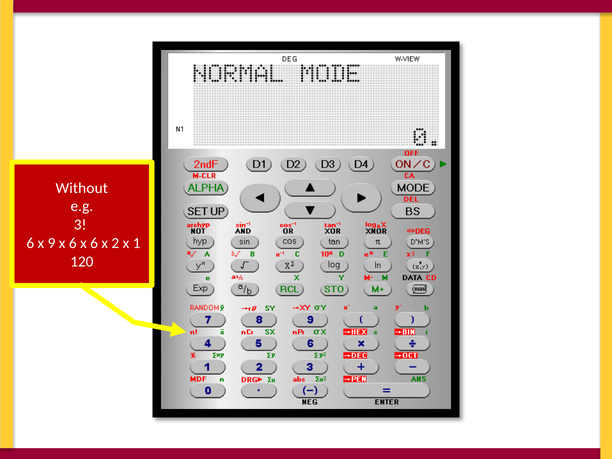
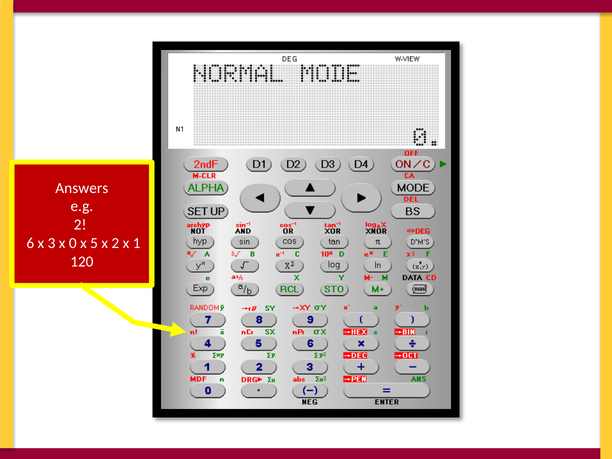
Without: Without -> Answers
3 at (80, 225): 3 -> 2
9: 9 -> 3
6 at (73, 243): 6 -> 0
6 at (94, 243): 6 -> 5
